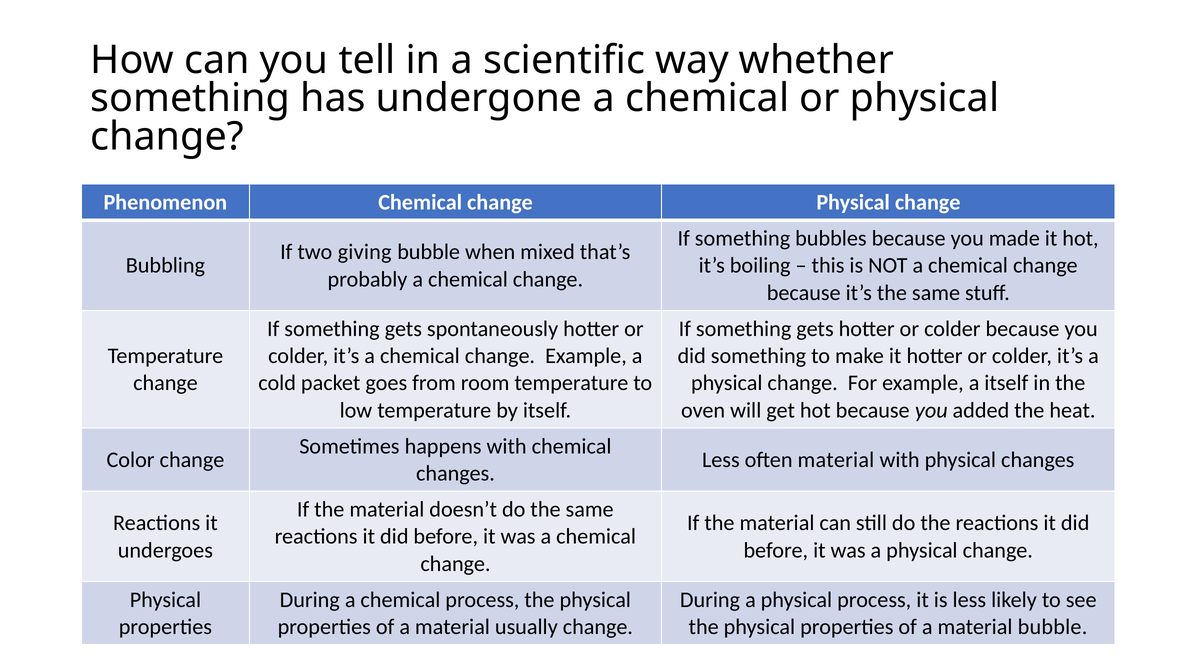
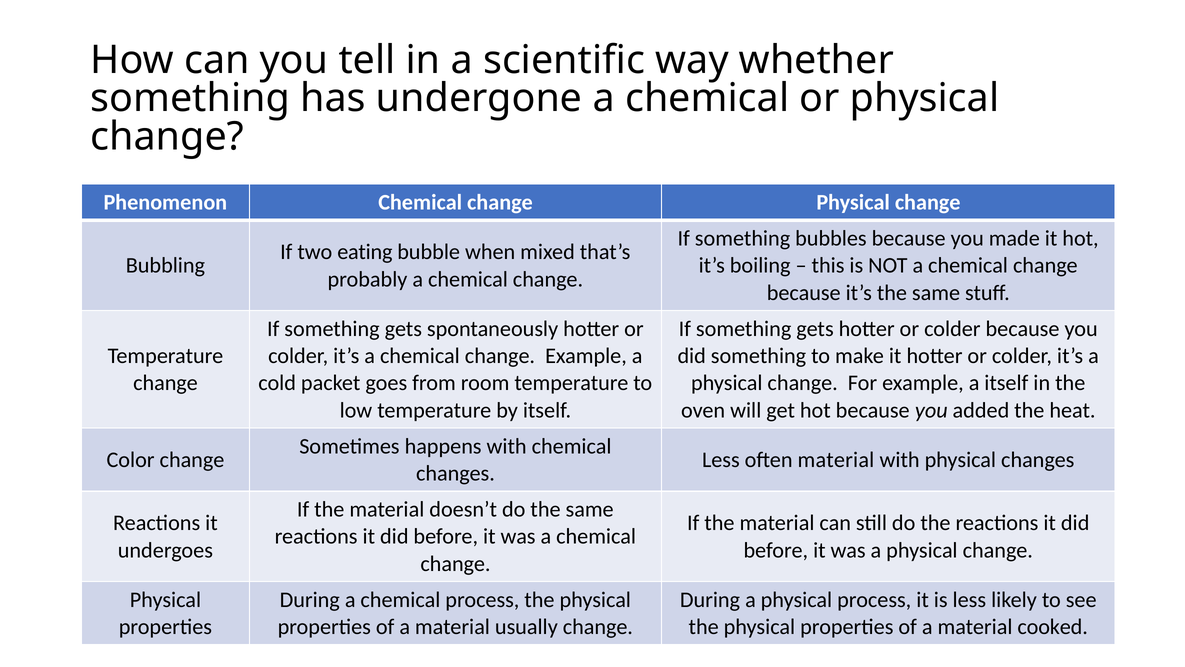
giving: giving -> eating
material bubble: bubble -> cooked
